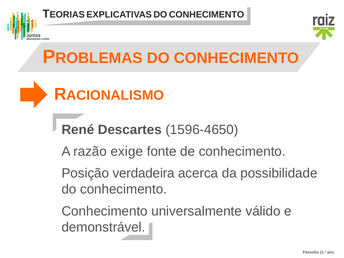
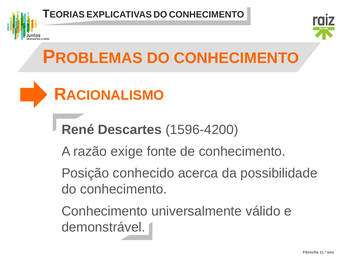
1596-4650: 1596-4650 -> 1596-4200
verdadeira: verdadeira -> conhecido
